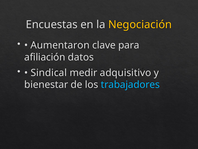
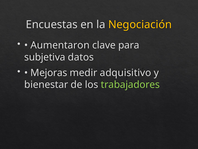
afiliación: afiliación -> subjetiva
Sindical: Sindical -> Mejoras
trabajadores colour: light blue -> light green
